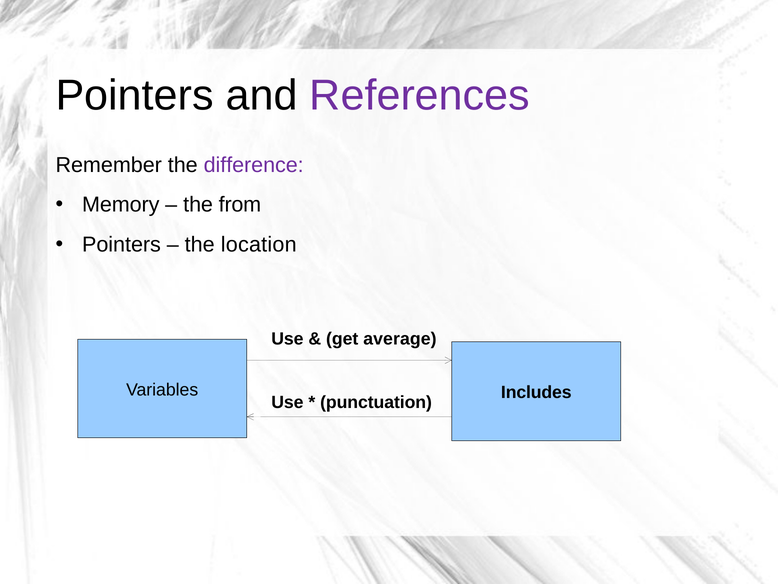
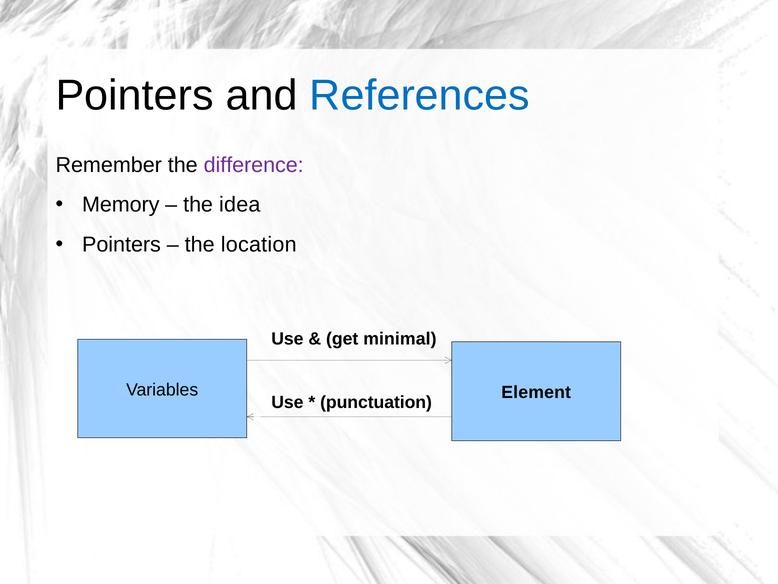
References colour: purple -> blue
from: from -> idea
average: average -> minimal
Includes: Includes -> Element
